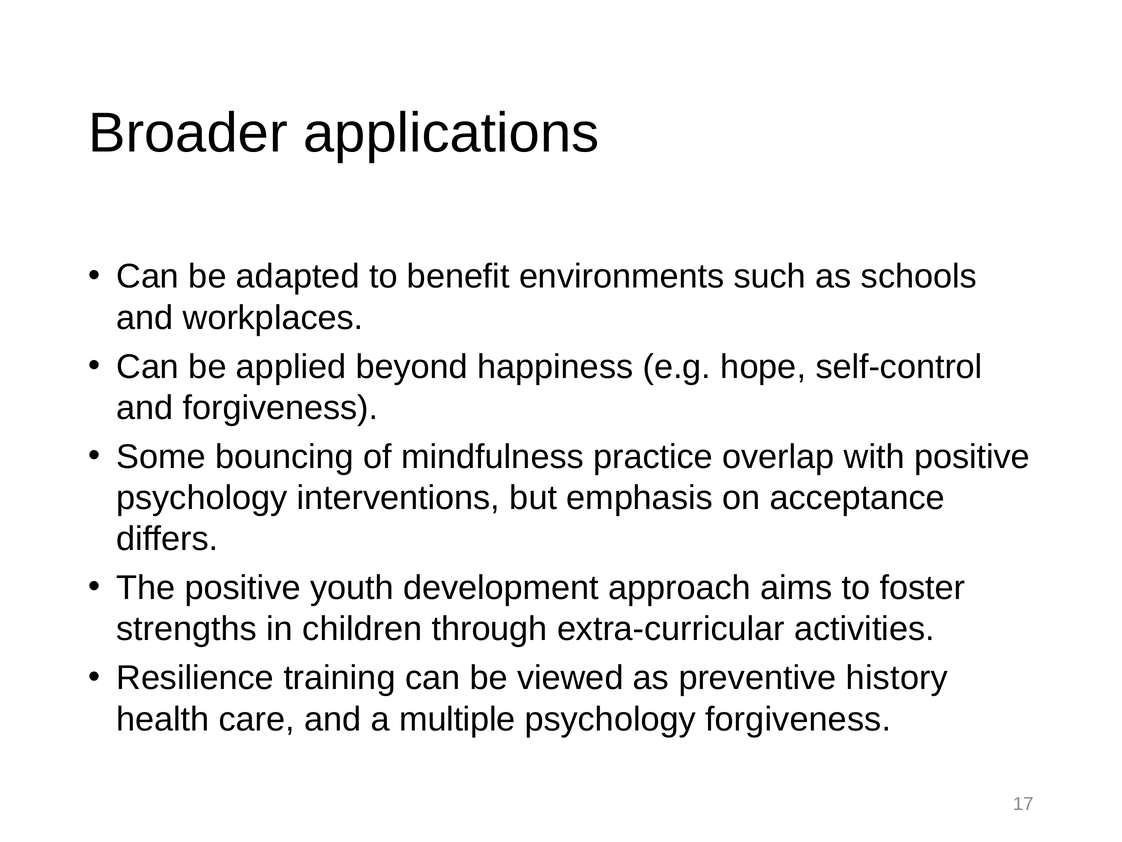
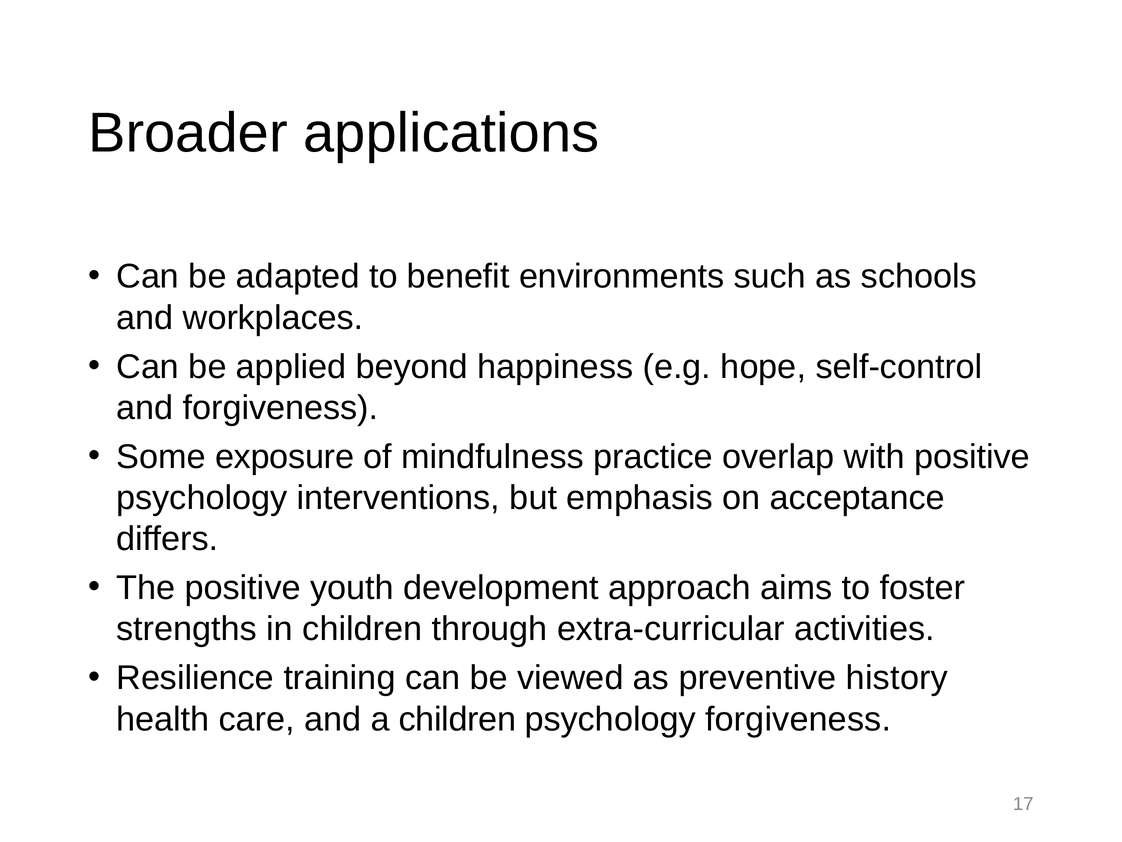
bouncing: bouncing -> exposure
a multiple: multiple -> children
